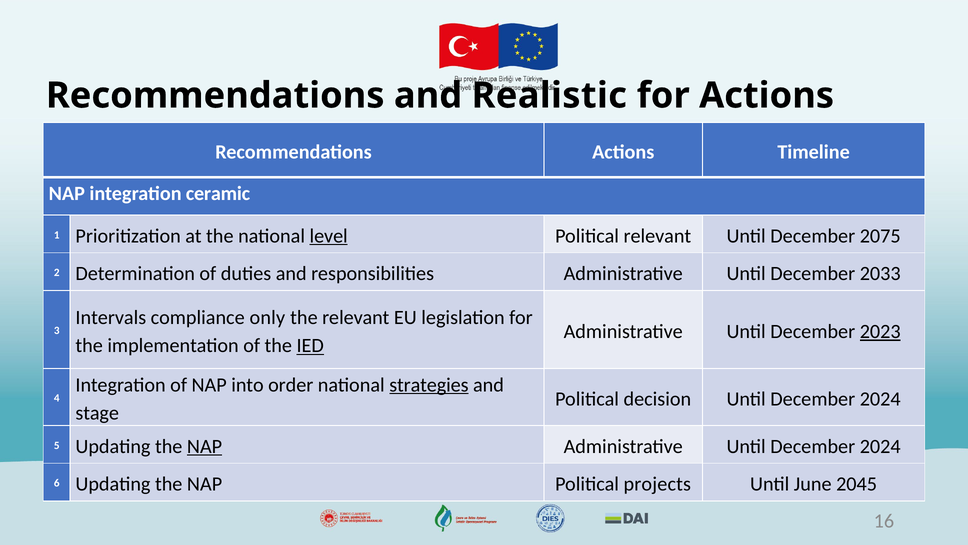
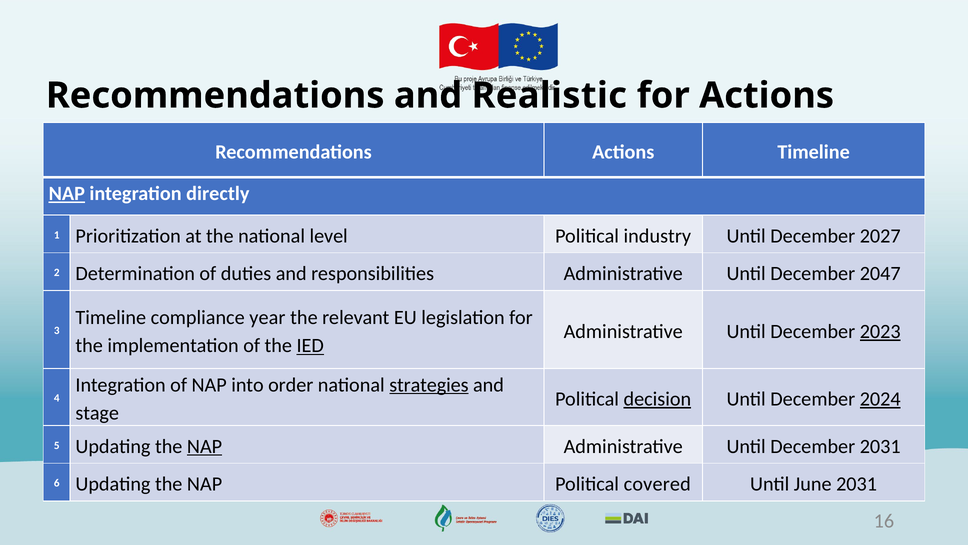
NAP at (67, 193) underline: none -> present
ceramic: ceramic -> directly
level underline: present -> none
Political relevant: relevant -> industry
2075: 2075 -> 2027
2033: 2033 -> 2047
Intervals at (111, 317): Intervals -> Timeline
only: only -> year
decision underline: none -> present
2024 at (880, 399) underline: none -> present
Administrative Until December 2024: 2024 -> 2031
projects: projects -> covered
June 2045: 2045 -> 2031
